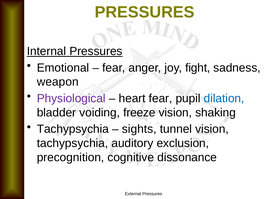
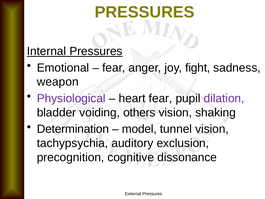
dilation colour: blue -> purple
freeze: freeze -> others
Tachypsychia at (73, 129): Tachypsychia -> Determination
sights: sights -> model
